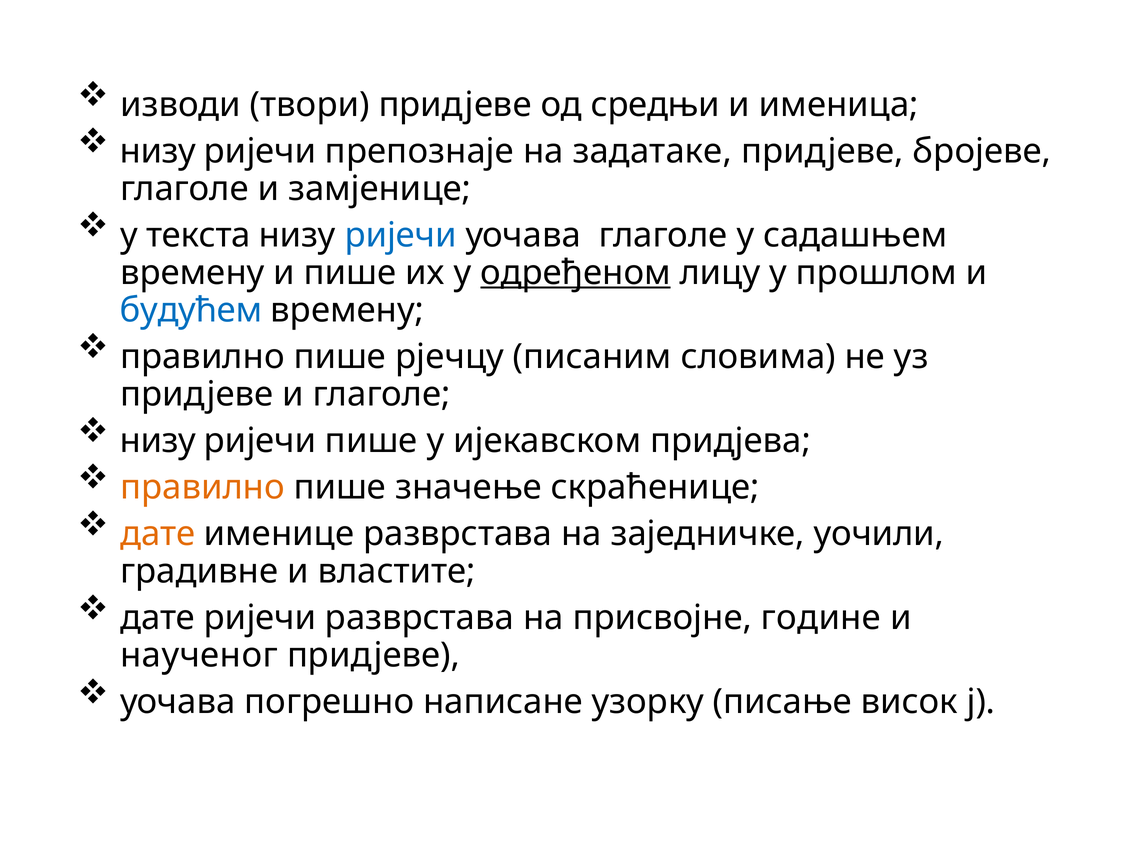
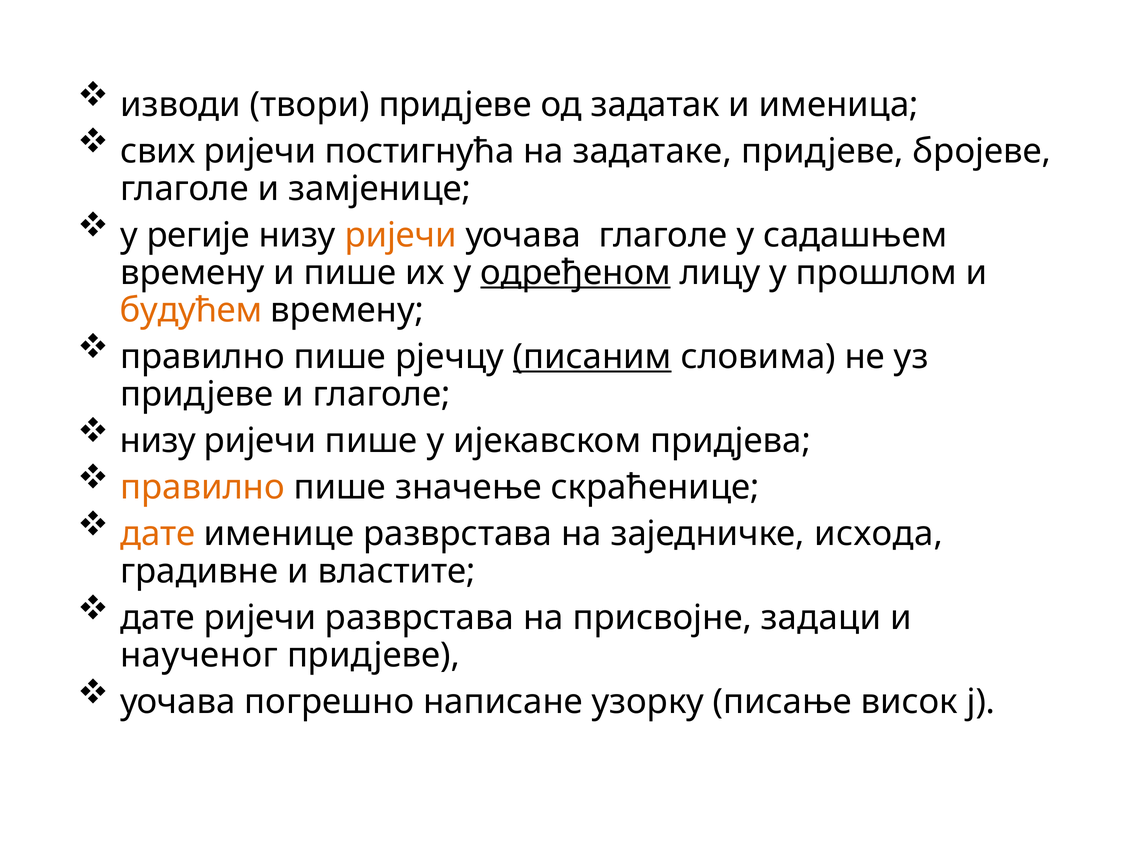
средњи: средњи -> задатак
низу at (158, 151): низу -> свих
препознаје: препознаје -> постигнућа
текста: текста -> регије
ријечи at (401, 235) colour: blue -> orange
будућем colour: blue -> orange
писаним underline: none -> present
уочили: уочили -> исхода
године: године -> задаци
